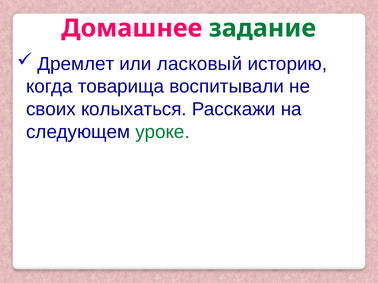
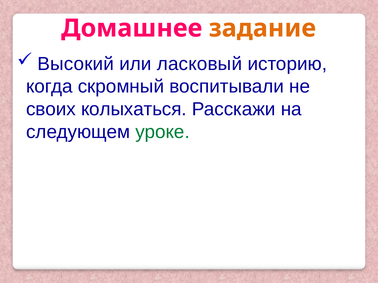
задание colour: green -> orange
Дремлет: Дремлет -> Высокий
товарища: товарища -> скромный
